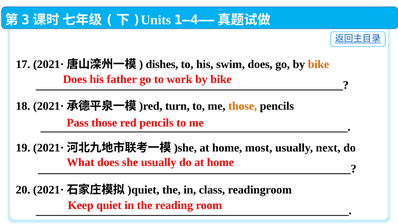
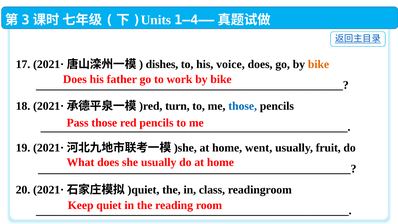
swim: swim -> voice
those at (243, 106) colour: orange -> blue
most: most -> went
next: next -> fruit
